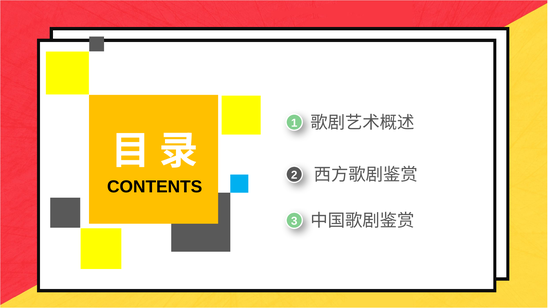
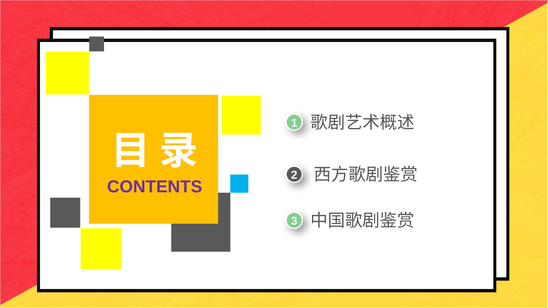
CONTENTS colour: black -> purple
